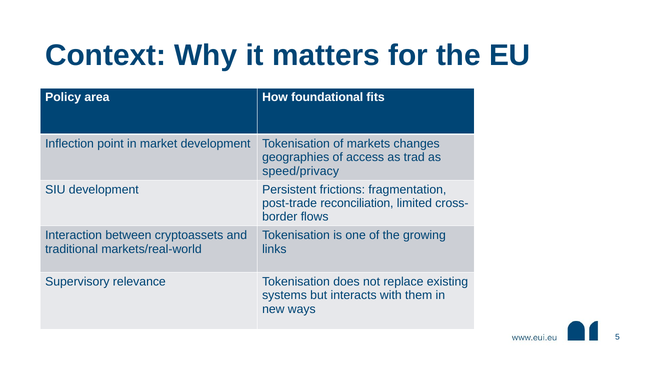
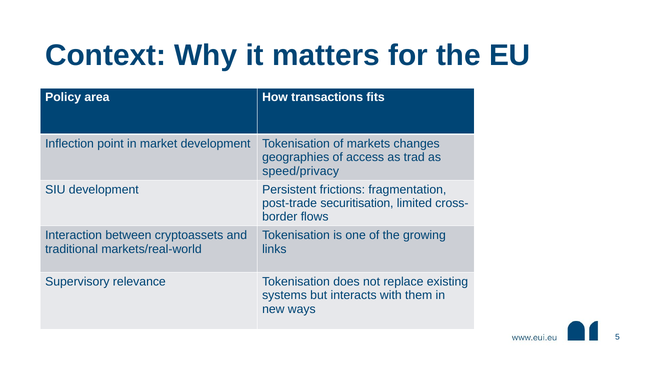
foundational: foundational -> transactions
reconciliation: reconciliation -> securitisation
